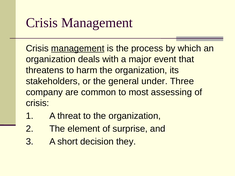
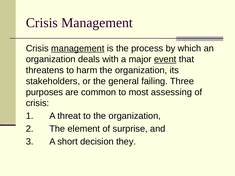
event underline: none -> present
under: under -> failing
company: company -> purposes
